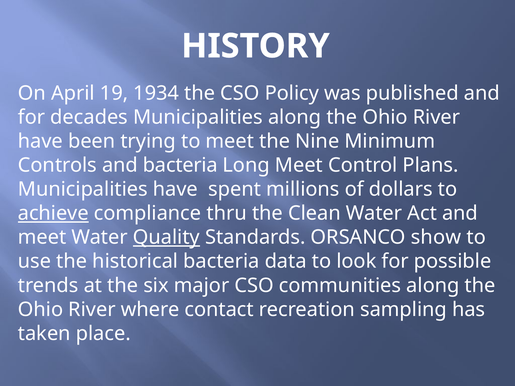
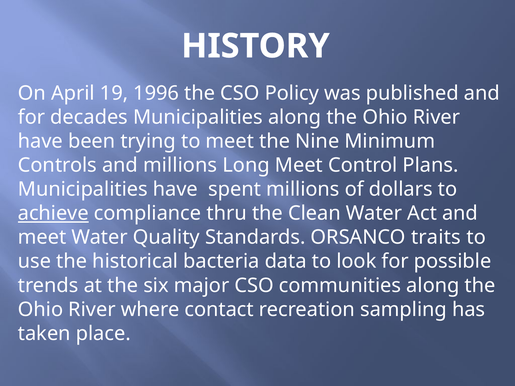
1934: 1934 -> 1996
and bacteria: bacteria -> millions
Quality underline: present -> none
show: show -> traits
